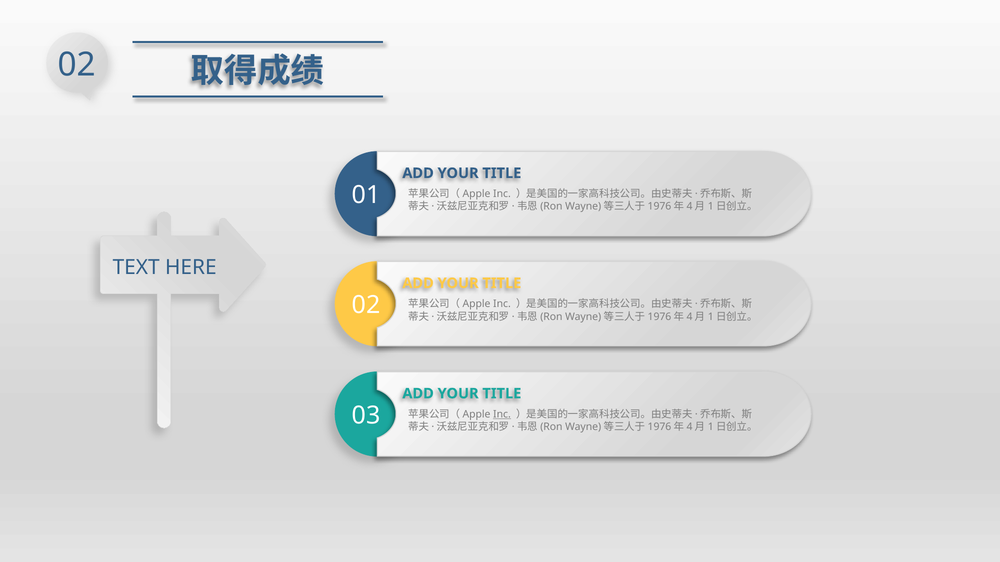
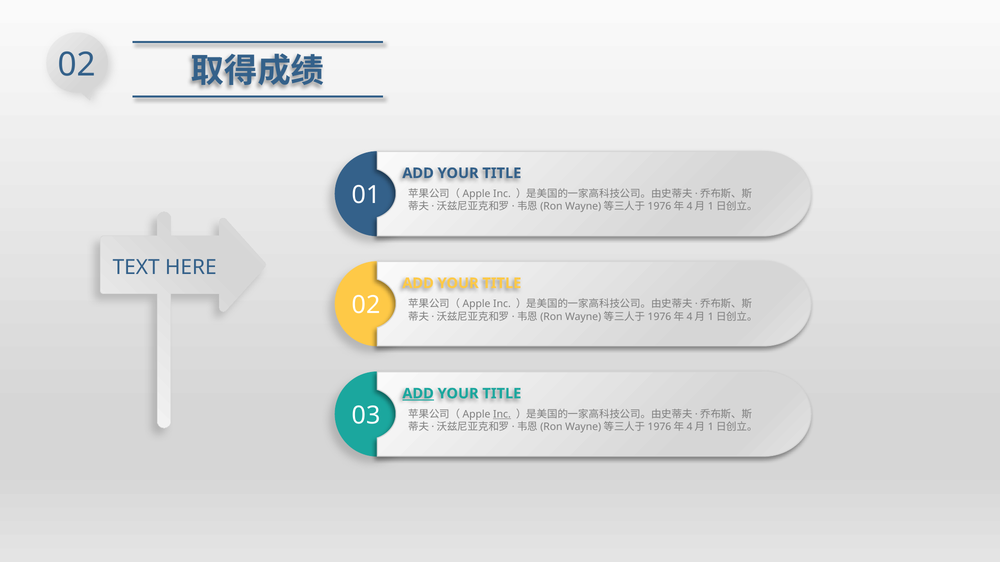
ADD at (418, 394) underline: none -> present
